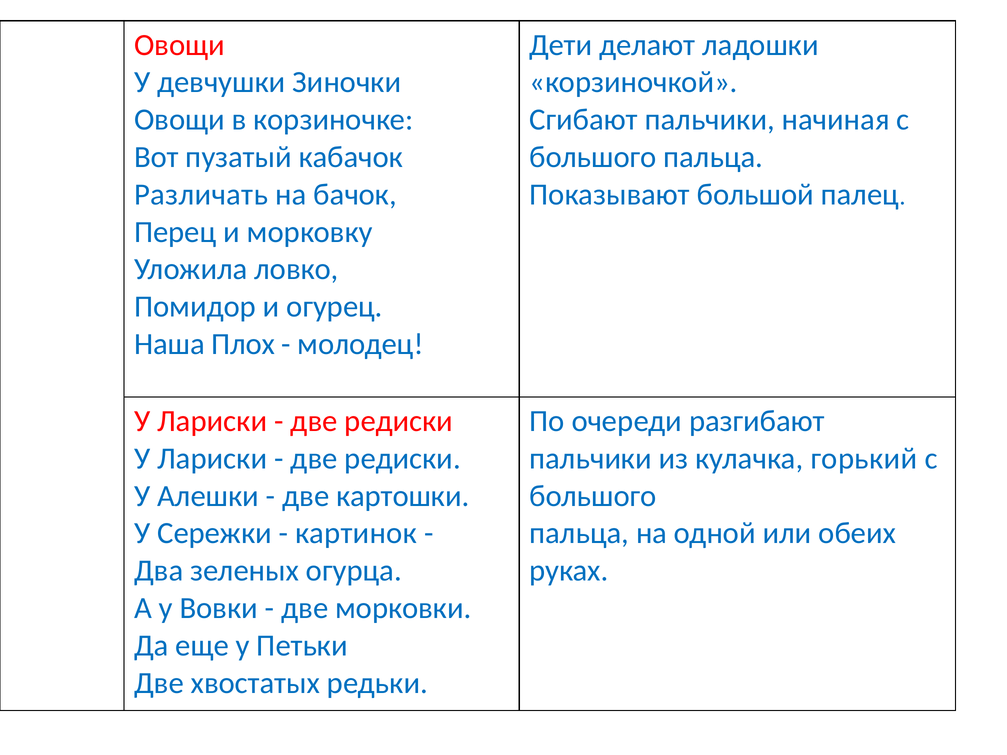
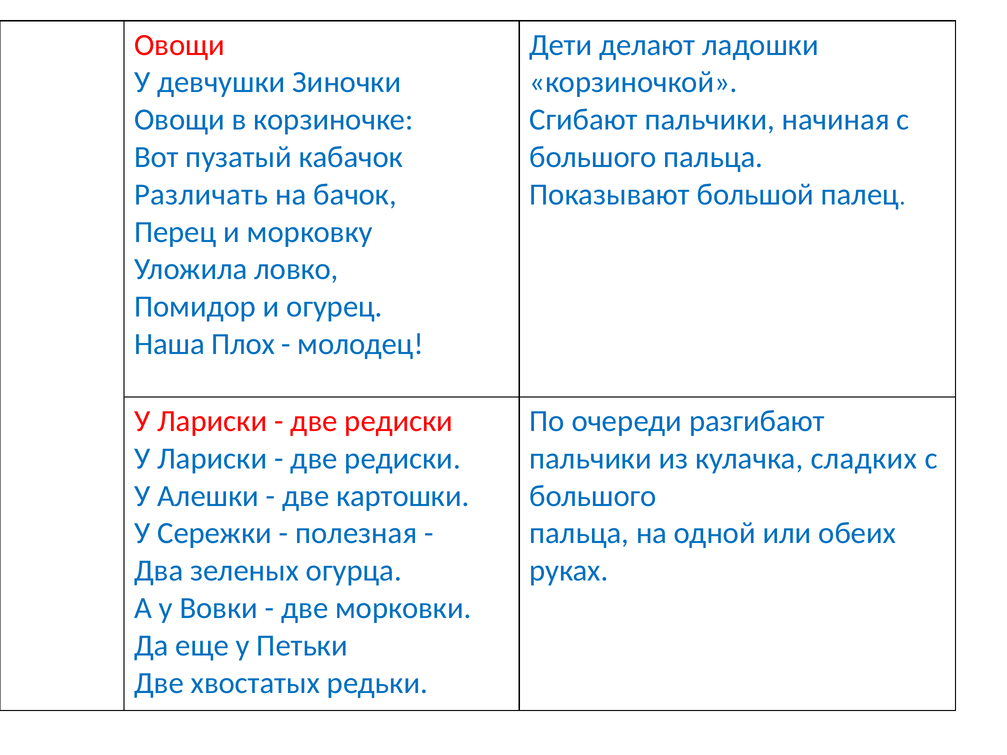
горький: горький -> сладких
картинок: картинок -> полезная
